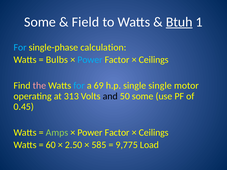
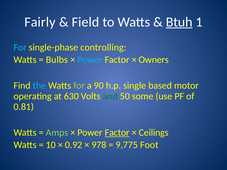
Some at (40, 22): Some -> Fairly
calculation: calculation -> controlling
Ceilings at (154, 60): Ceilings -> Owners
the colour: pink -> light blue
for at (79, 86) colour: light blue -> light green
69: 69 -> 90
single single: single -> based
313: 313 -> 630
and colour: black -> green
0.45: 0.45 -> 0.81
Factor at (117, 133) underline: none -> present
60: 60 -> 10
2.50: 2.50 -> 0.92
585: 585 -> 978
Load: Load -> Foot
